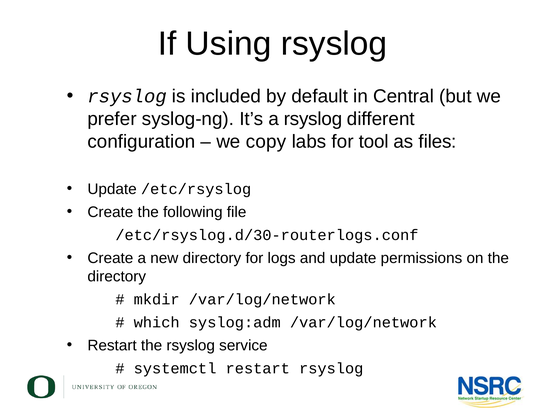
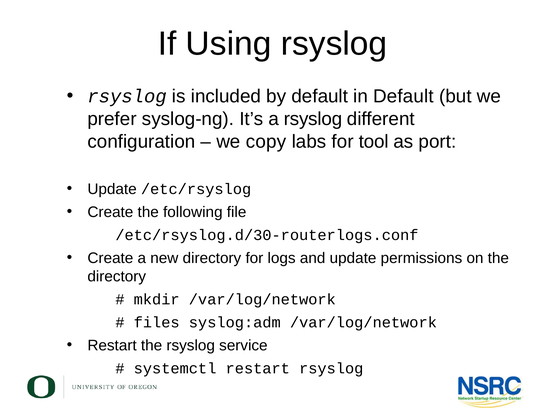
in Central: Central -> Default
files: files -> port
which: which -> files
